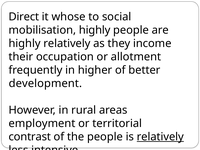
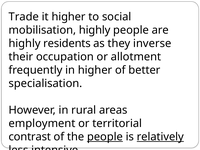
Direct: Direct -> Trade
it whose: whose -> higher
highly relatively: relatively -> residents
income: income -> inverse
development: development -> specialisation
people at (105, 137) underline: none -> present
